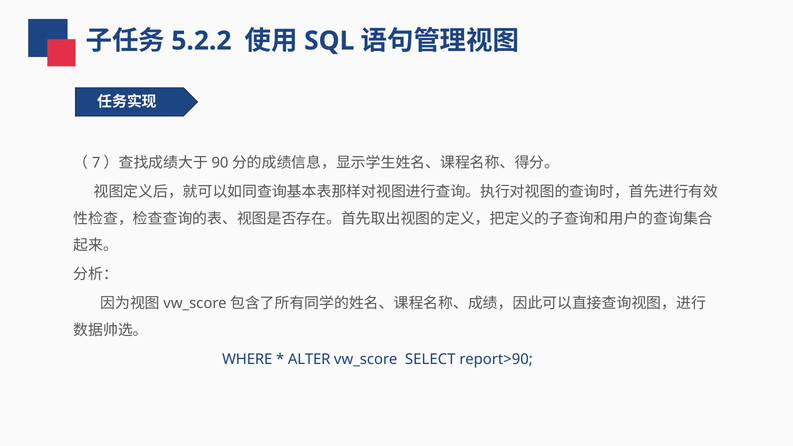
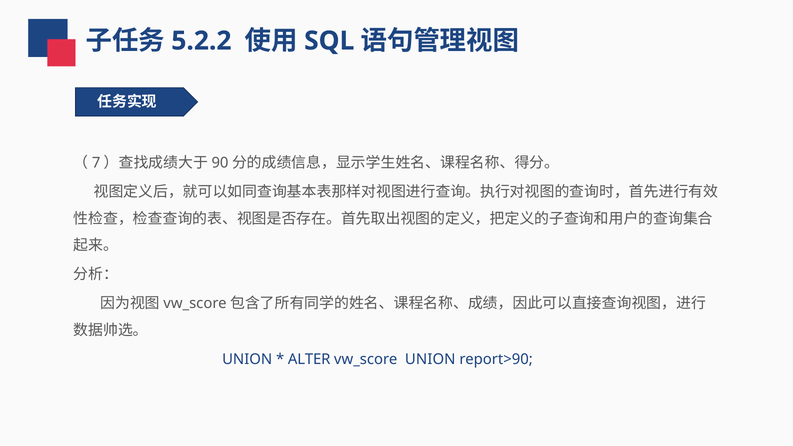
WHERE at (247, 359): WHERE -> UNION
vw_score SELECT: SELECT -> UNION
